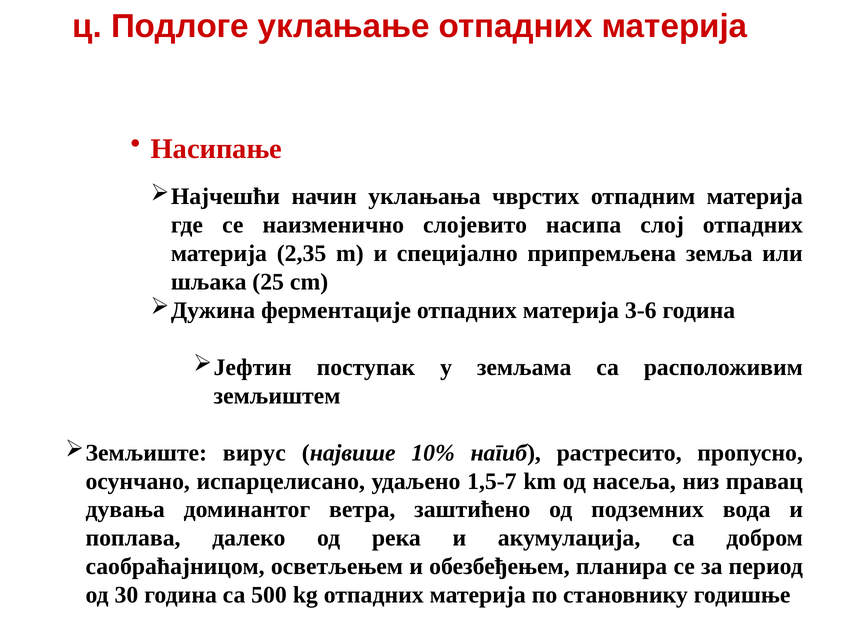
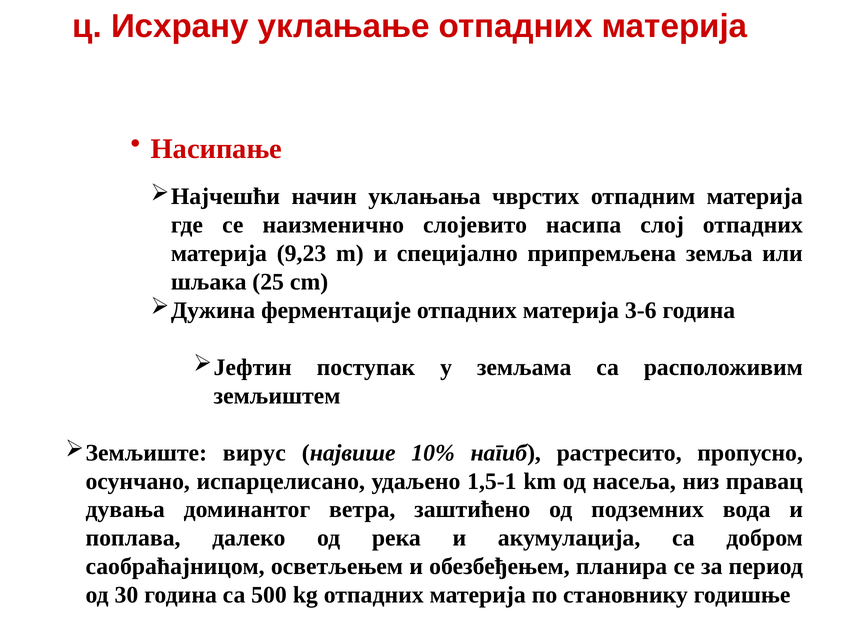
Подлоге: Подлоге -> Исхрану
2,35: 2,35 -> 9,23
1,5-7: 1,5-7 -> 1,5-1
